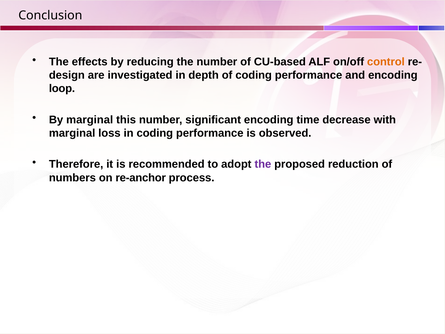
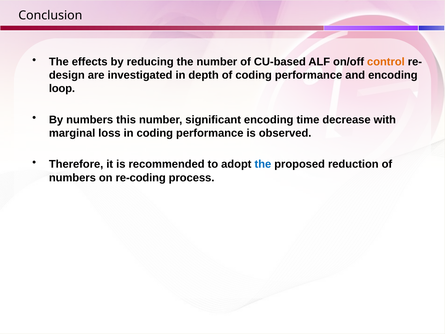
By marginal: marginal -> numbers
the at (263, 164) colour: purple -> blue
re-anchor: re-anchor -> re-coding
